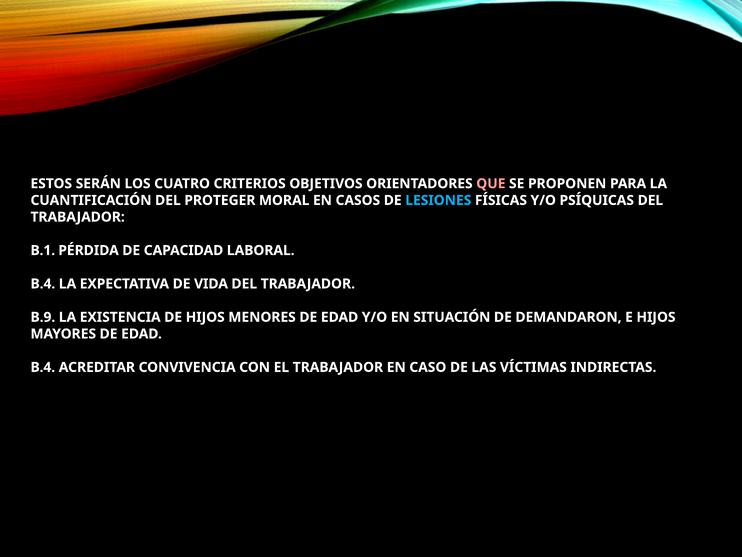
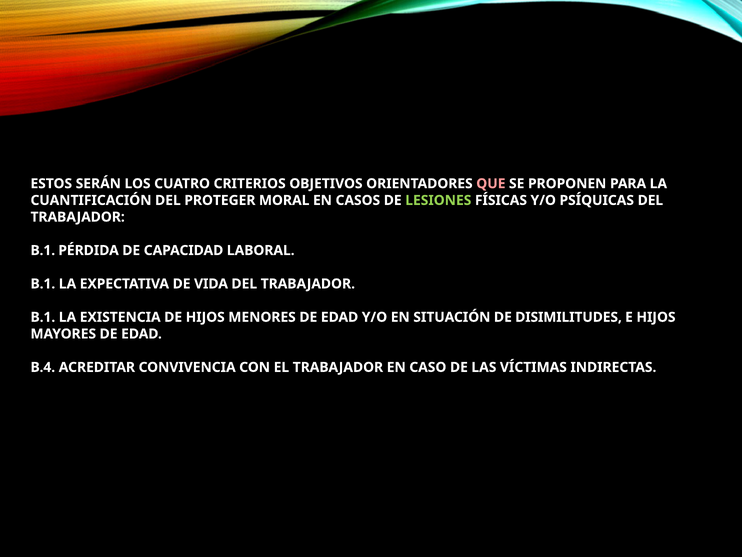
LESIONES colour: light blue -> light green
B.4 at (43, 284): B.4 -> B.1
B.9 at (43, 317): B.9 -> B.1
DEMANDARON: DEMANDARON -> DISIMILITUDES
